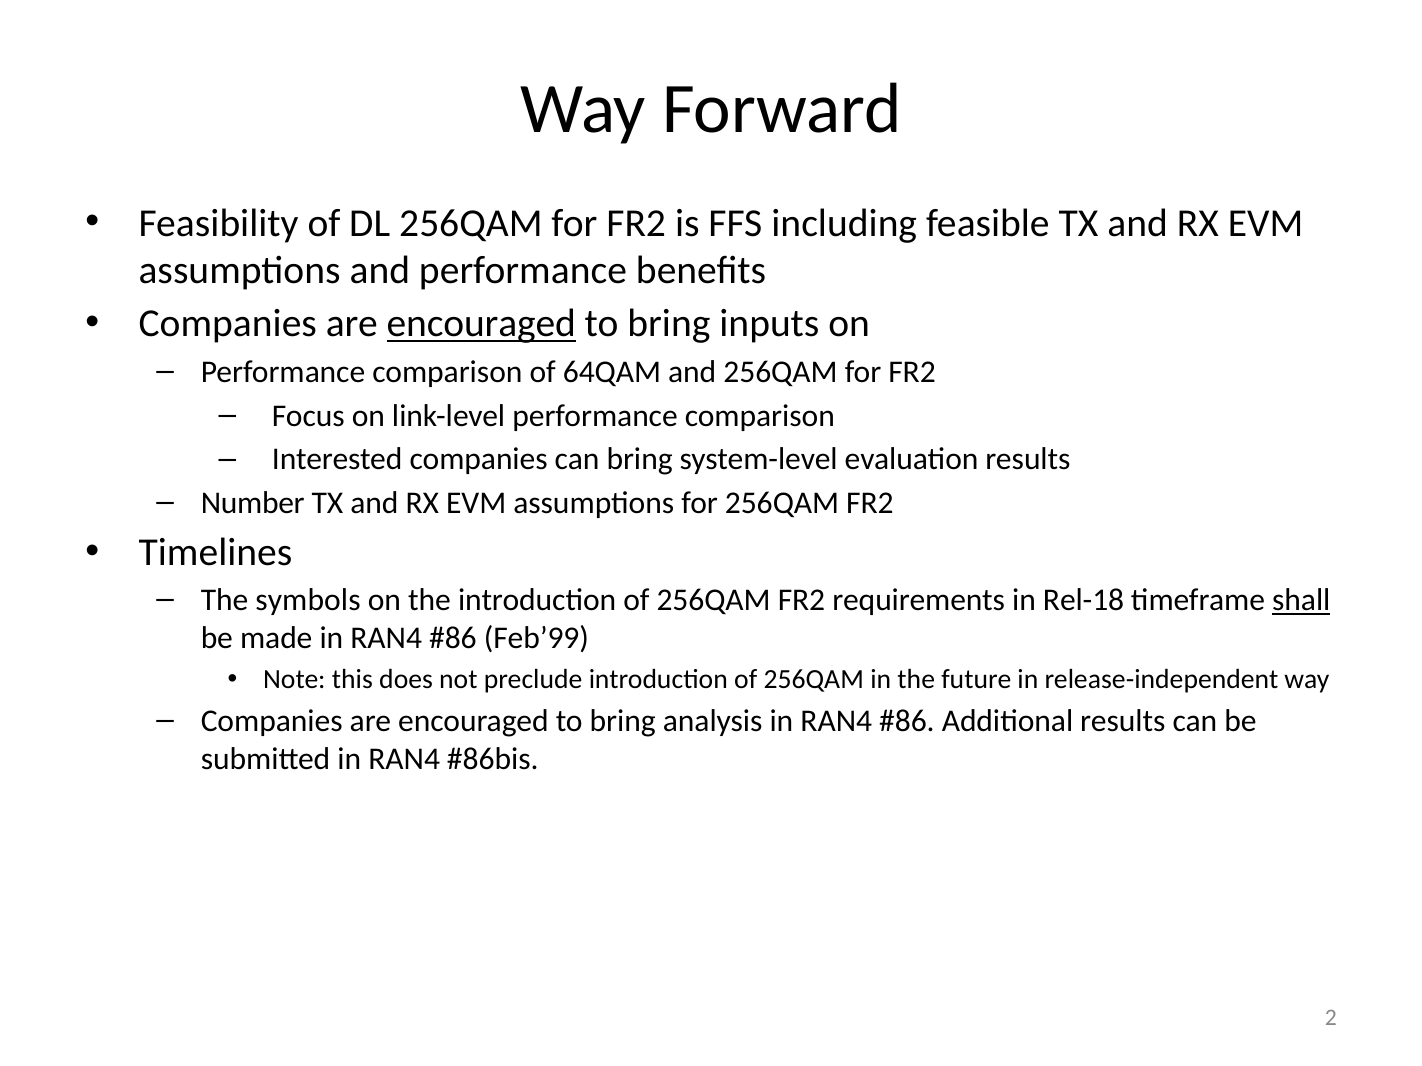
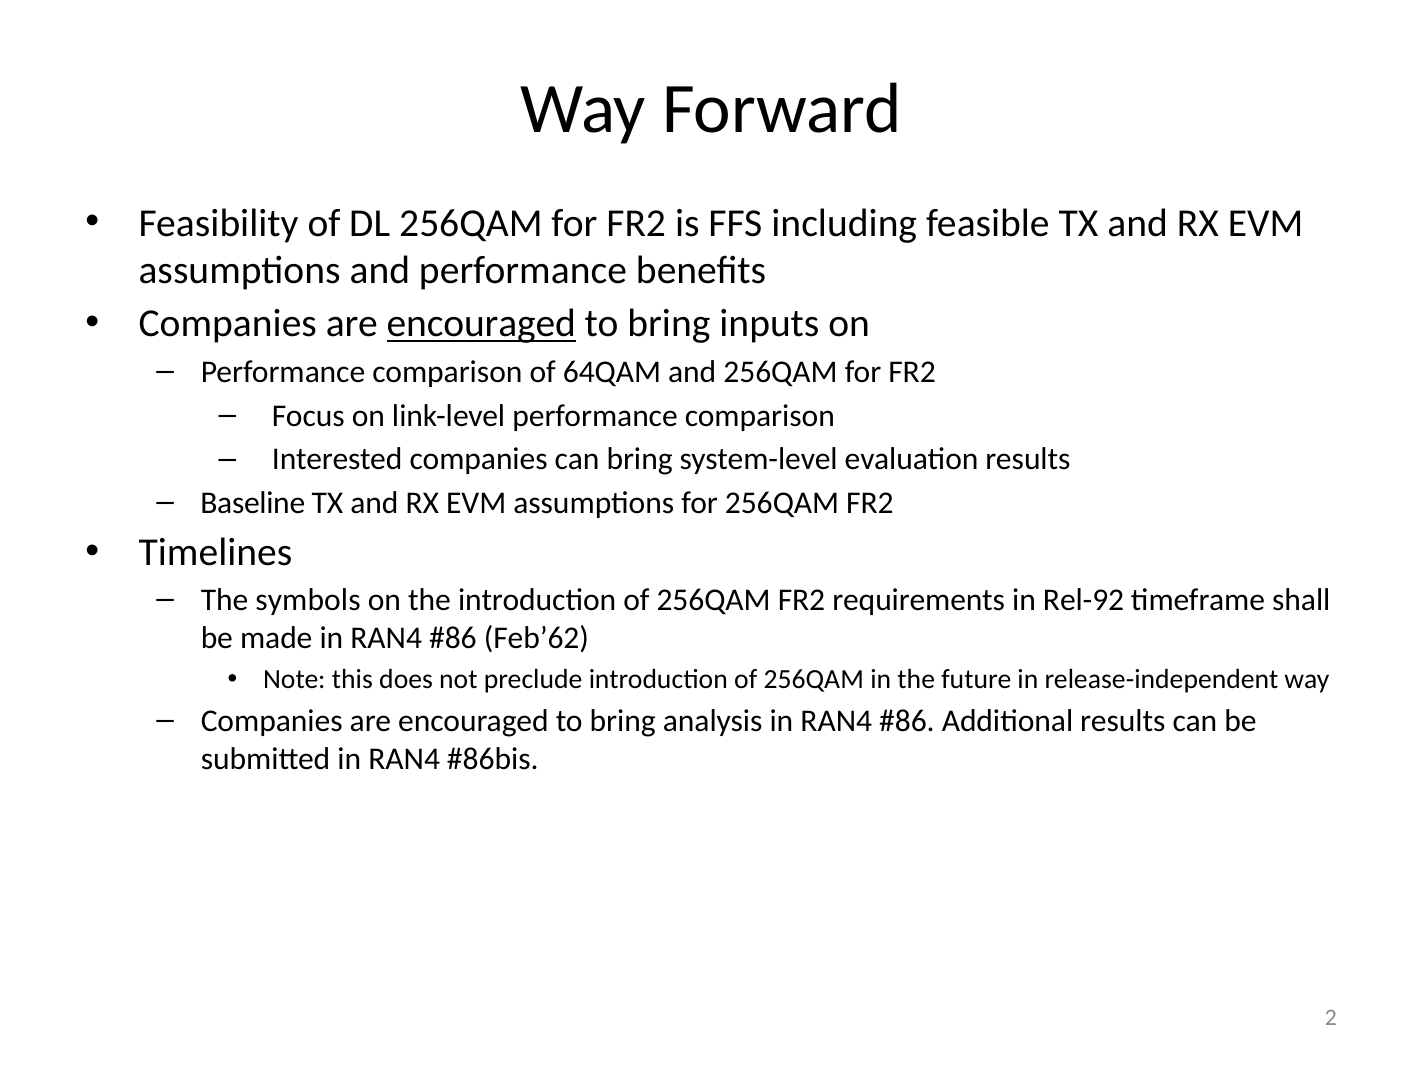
Number: Number -> Baseline
Rel-18: Rel-18 -> Rel-92
shall underline: present -> none
Feb’99: Feb’99 -> Feb’62
